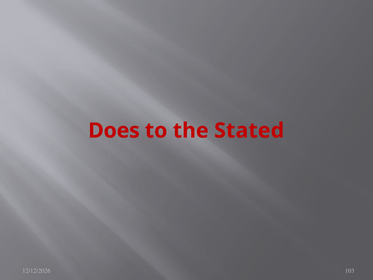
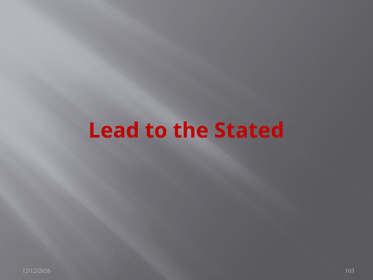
Does: Does -> Lead
